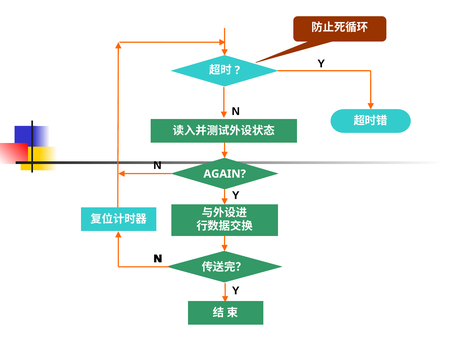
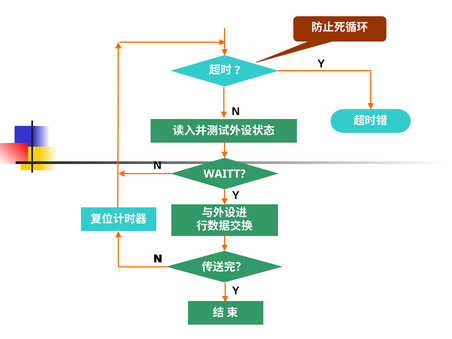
AGAIN: AGAIN -> WAITT
